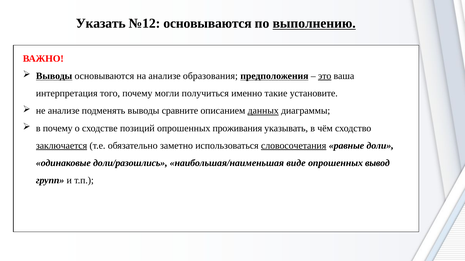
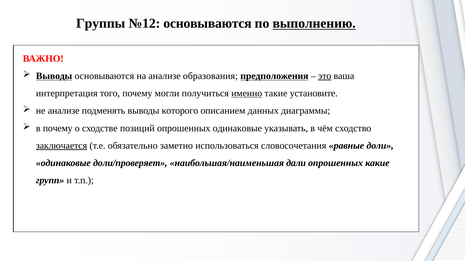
Указать: Указать -> Группы
именно underline: none -> present
сравните: сравните -> которого
данных underline: present -> none
опрошенных проживания: проживания -> одинаковые
словосочетания underline: present -> none
доли/разошлись: доли/разошлись -> доли/проверяет
виде: виде -> дали
вывод: вывод -> какие
